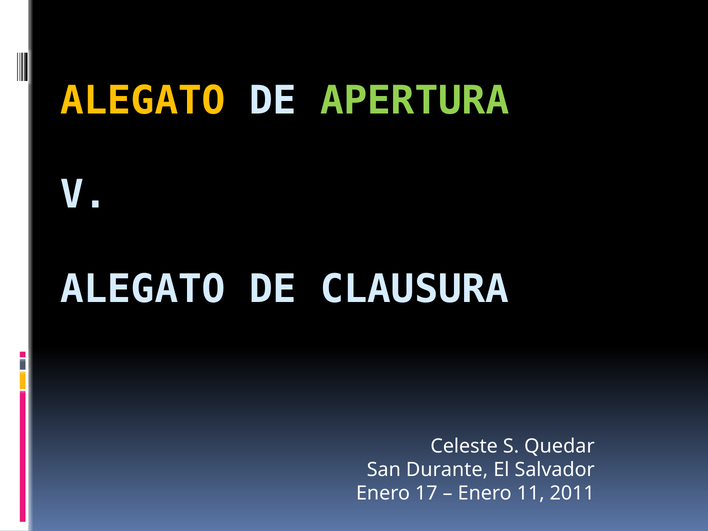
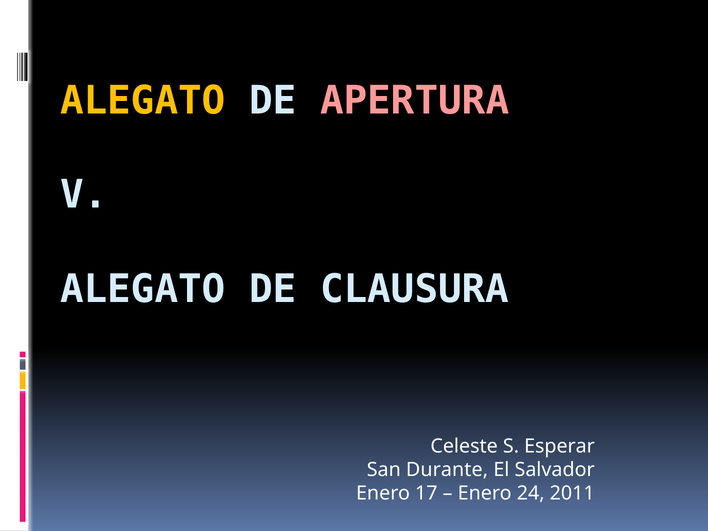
APERTURA colour: light green -> pink
Quedar: Quedar -> Esperar
11: 11 -> 24
